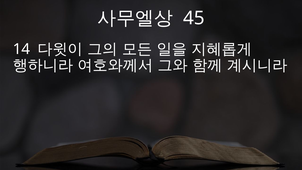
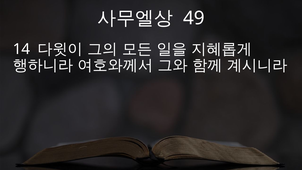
45: 45 -> 49
